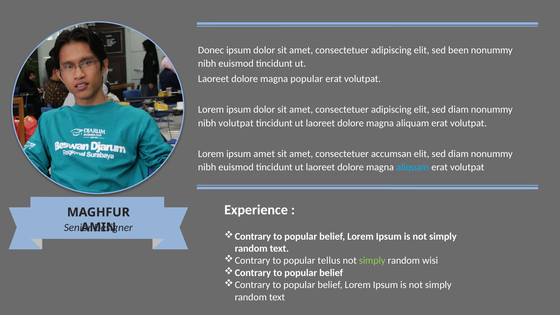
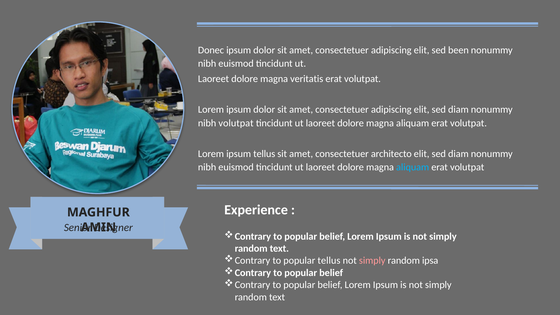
magna popular: popular -> veritatis
ipsum amet: amet -> tellus
accumsan: accumsan -> architecto
simply at (372, 261) colour: light green -> pink
wisi: wisi -> ipsa
